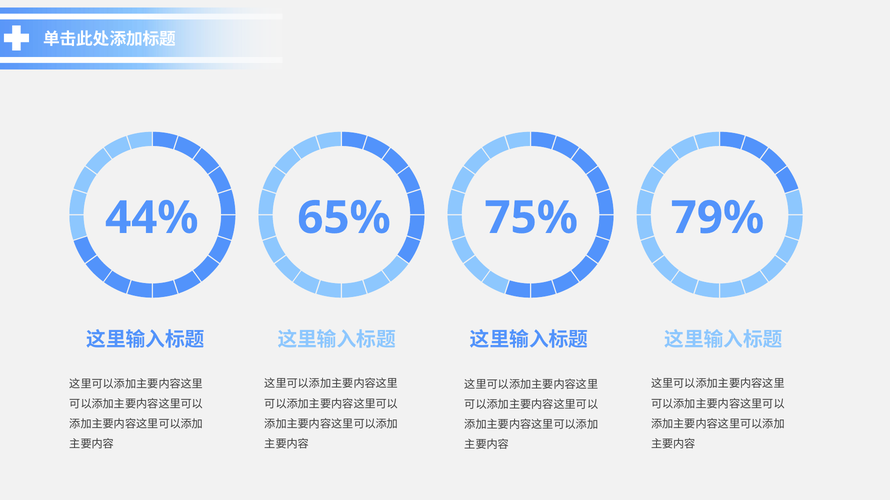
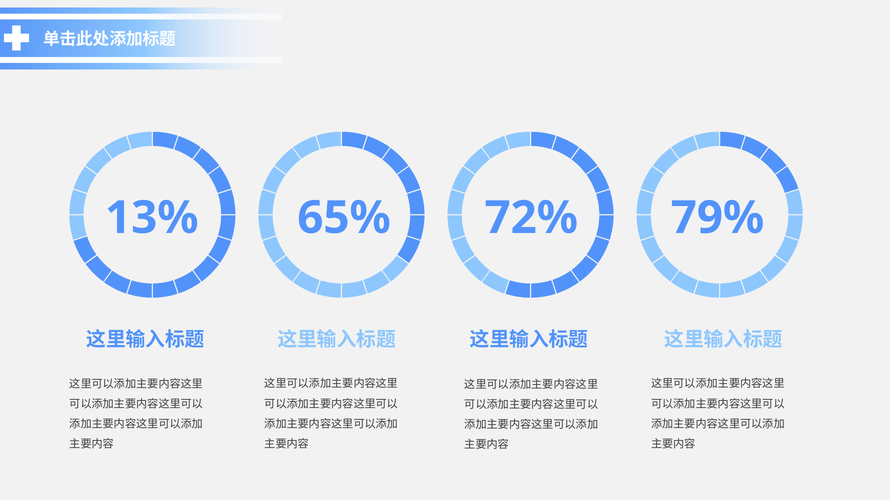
44%: 44% -> 13%
75%: 75% -> 72%
